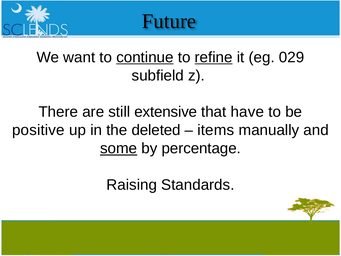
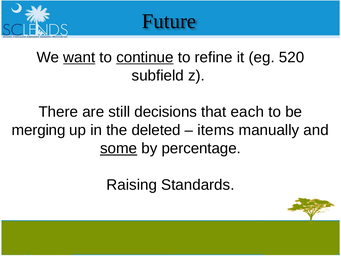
want underline: none -> present
refine underline: present -> none
029: 029 -> 520
extensive: extensive -> decisions
have: have -> each
positive: positive -> merging
